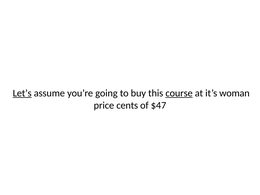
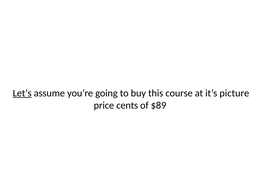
course underline: present -> none
woman: woman -> picture
$47: $47 -> $89
